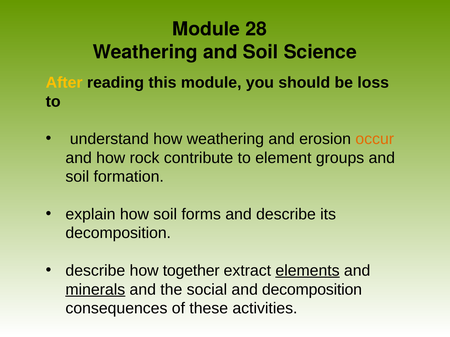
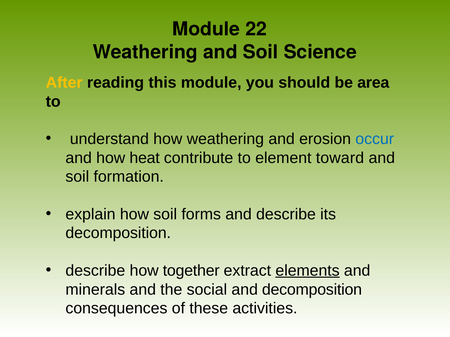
28: 28 -> 22
loss: loss -> area
occur colour: orange -> blue
rock: rock -> heat
groups: groups -> toward
minerals underline: present -> none
